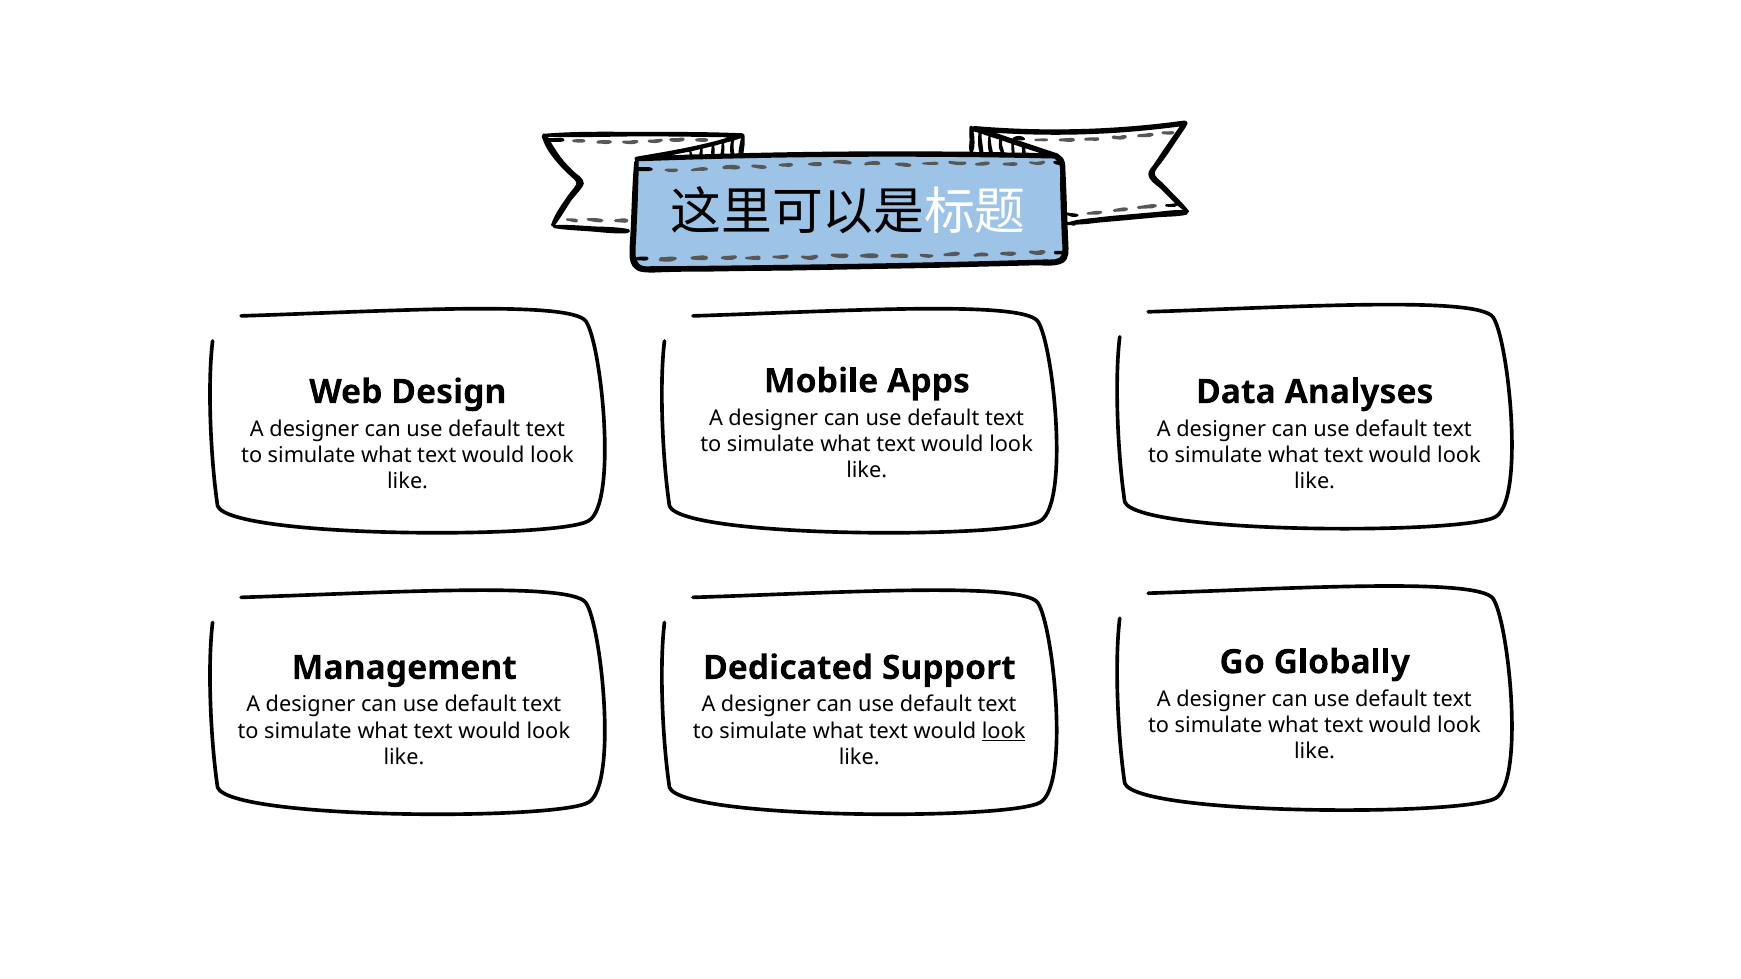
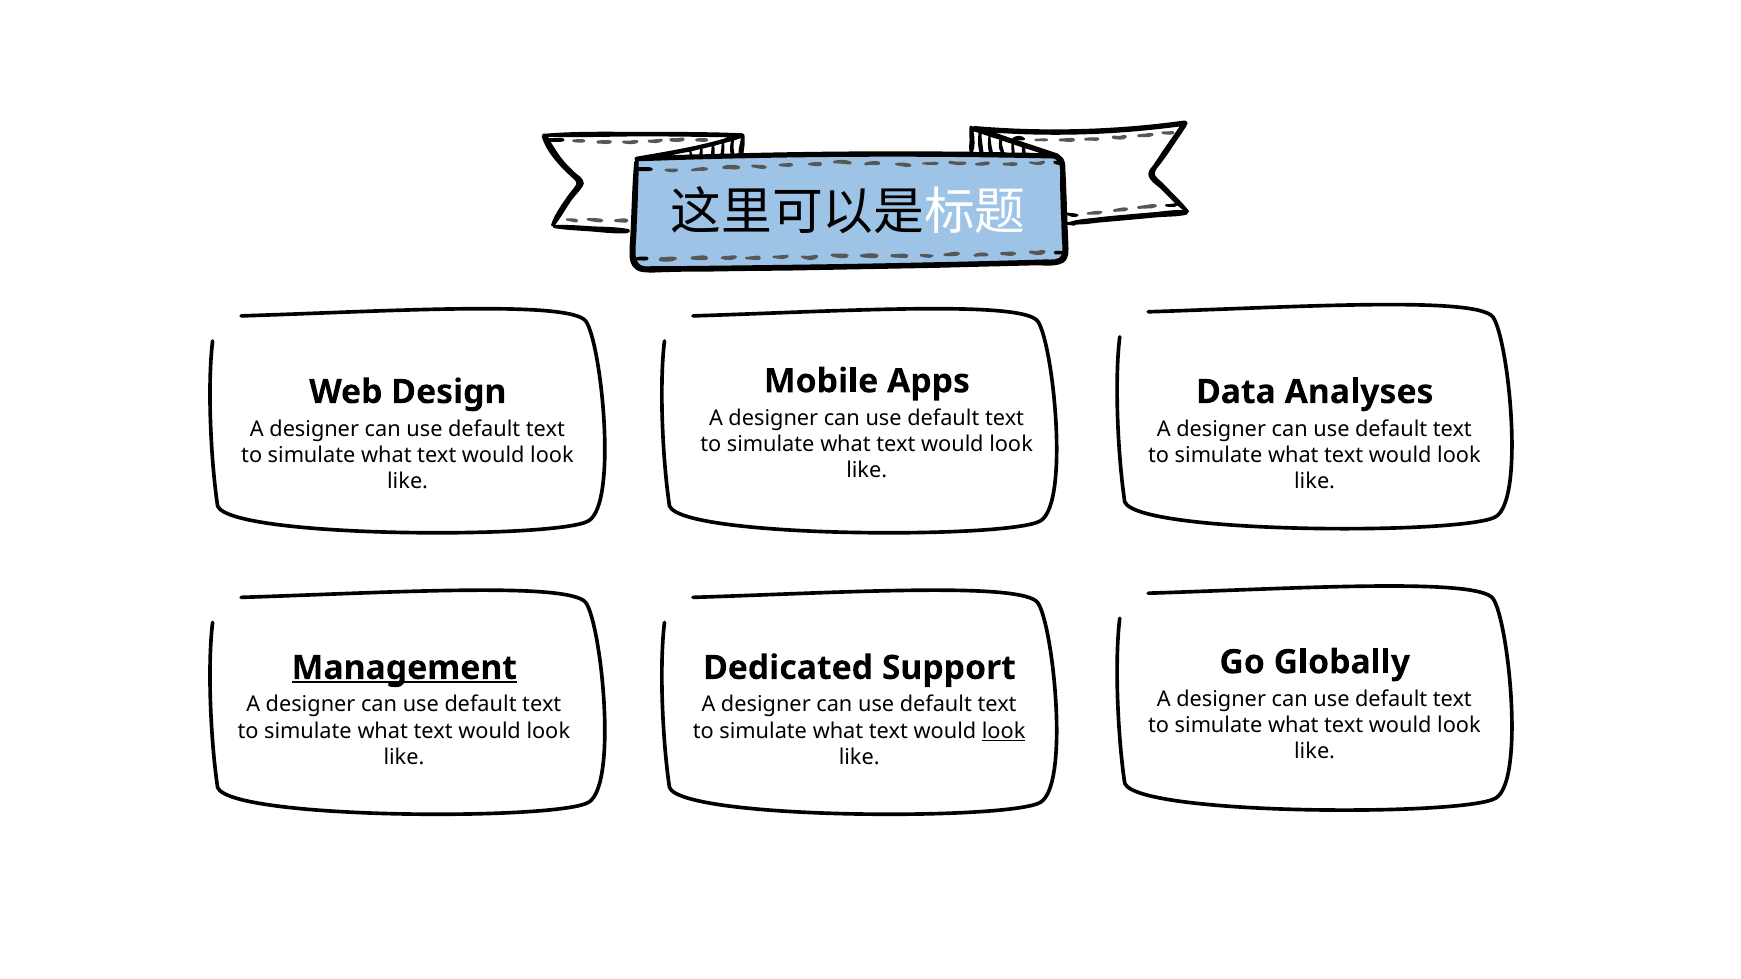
Management underline: none -> present
